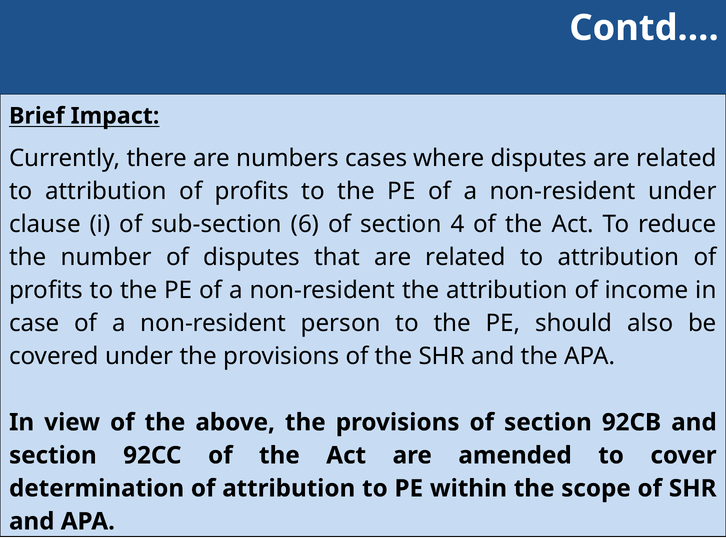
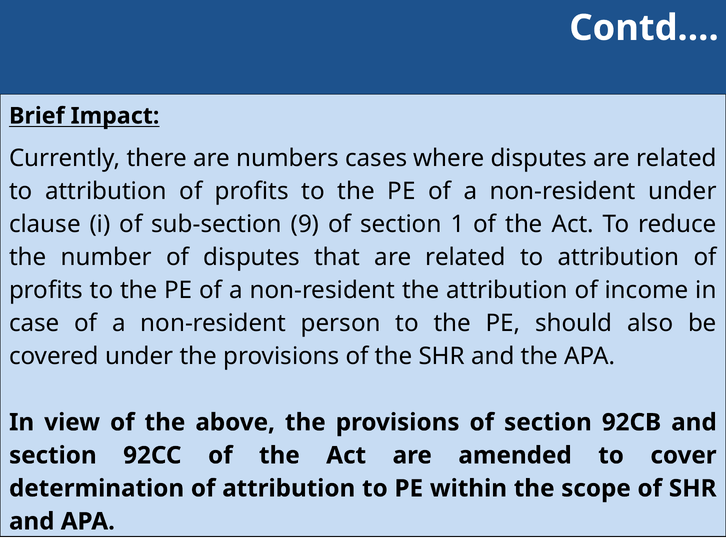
6: 6 -> 9
4: 4 -> 1
